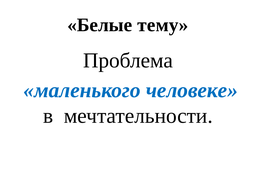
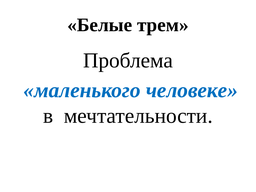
тему: тему -> трем
